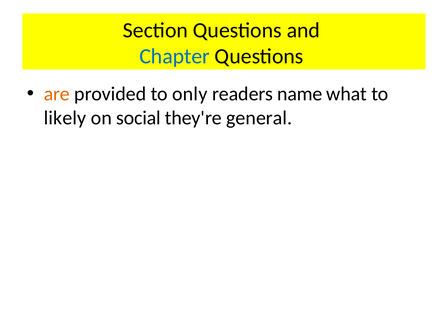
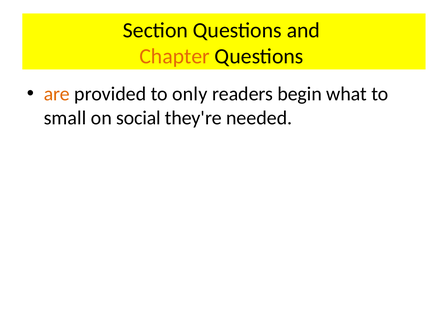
Chapter colour: blue -> orange
name: name -> begin
likely: likely -> small
general: general -> needed
